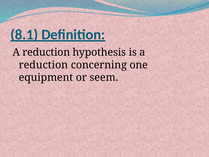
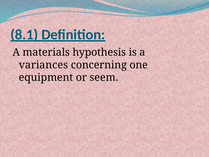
reduction at (46, 52): reduction -> materials
reduction at (43, 65): reduction -> variances
